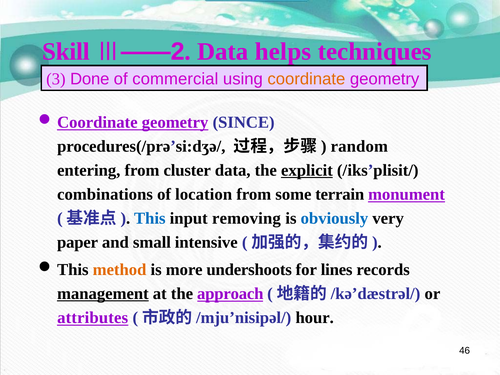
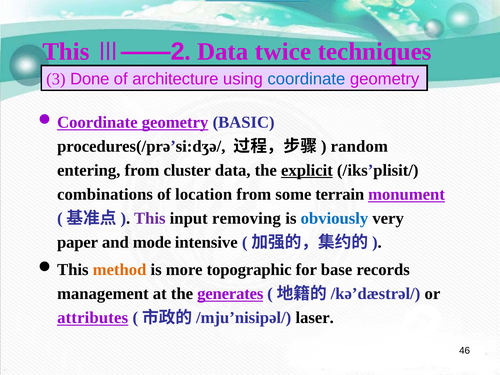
Skill at (66, 52): Skill -> This
helps: helps -> twice
commercial: commercial -> architecture
coordinate colour: orange -> blue
SINCE: SINCE -> BASIC
This at (150, 218) colour: blue -> purple
small: small -> mode
undershoots: undershoots -> topographic
lines: lines -> base
management underline: present -> none
approach: approach -> generates
hour: hour -> laser
